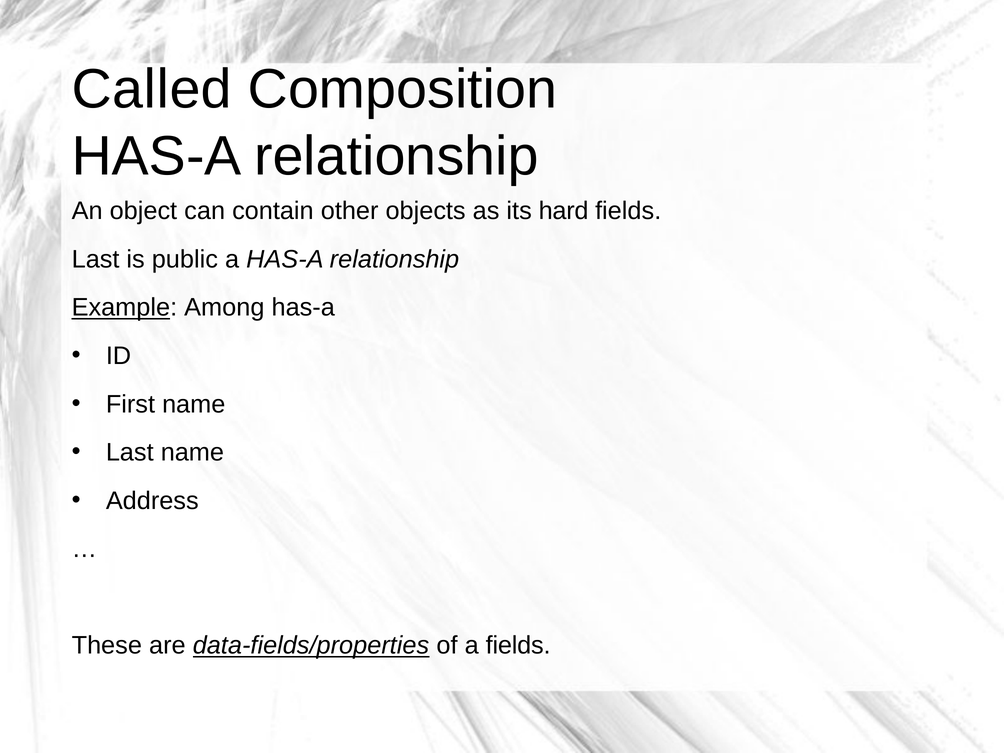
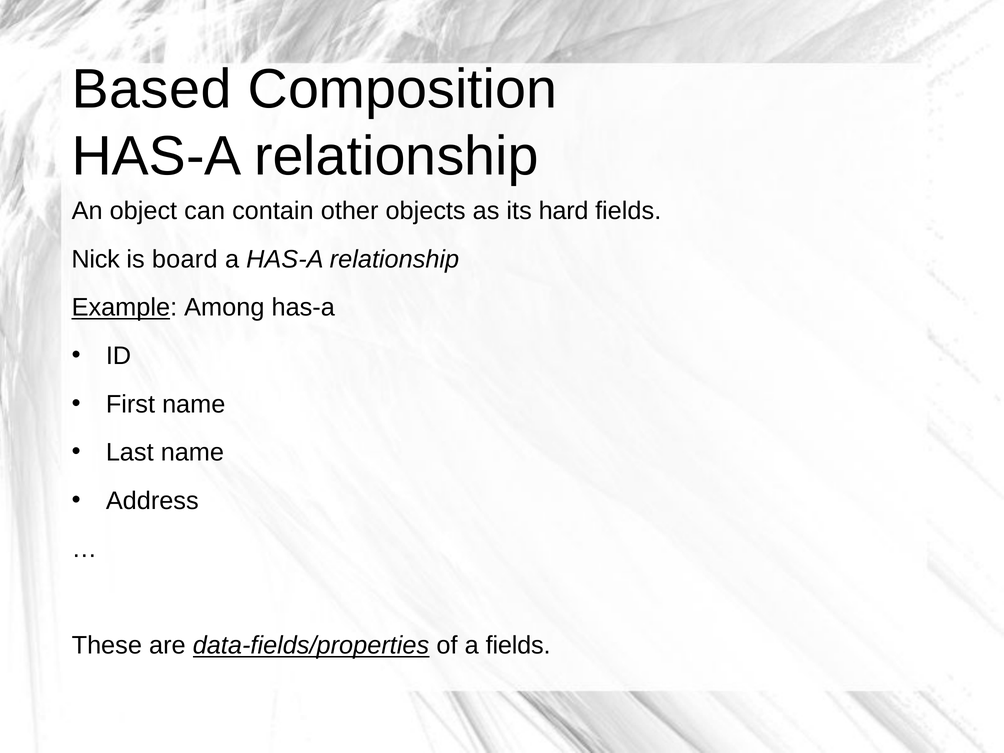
Called: Called -> Based
Last at (96, 259): Last -> Nick
public: public -> board
